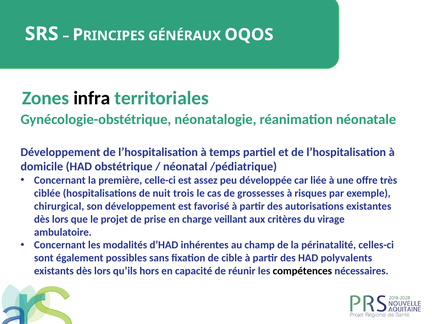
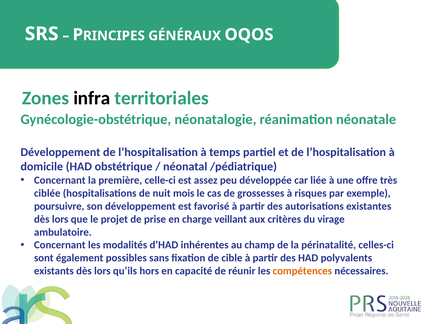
trois: trois -> mois
chirurgical: chirurgical -> poursuivre
compétences colour: black -> orange
